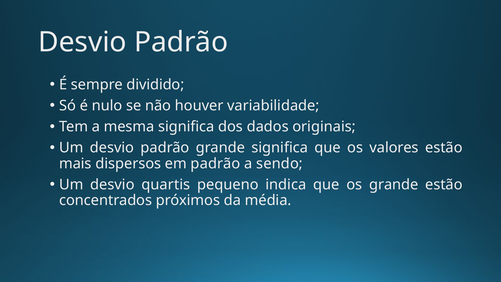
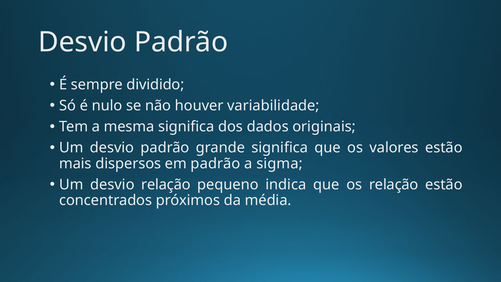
sendo: sendo -> sigma
desvio quartis: quartis -> relação
os grande: grande -> relação
